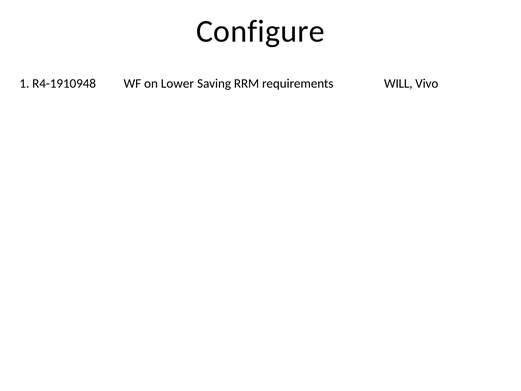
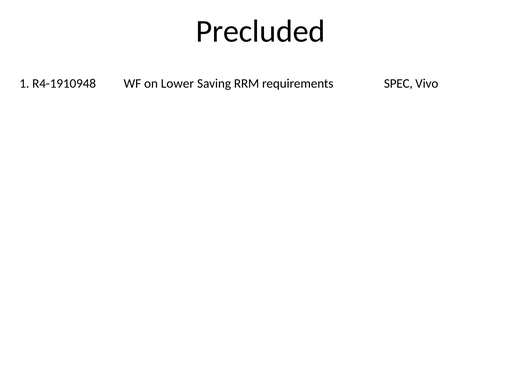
Configure: Configure -> Precluded
WILL: WILL -> SPEC
